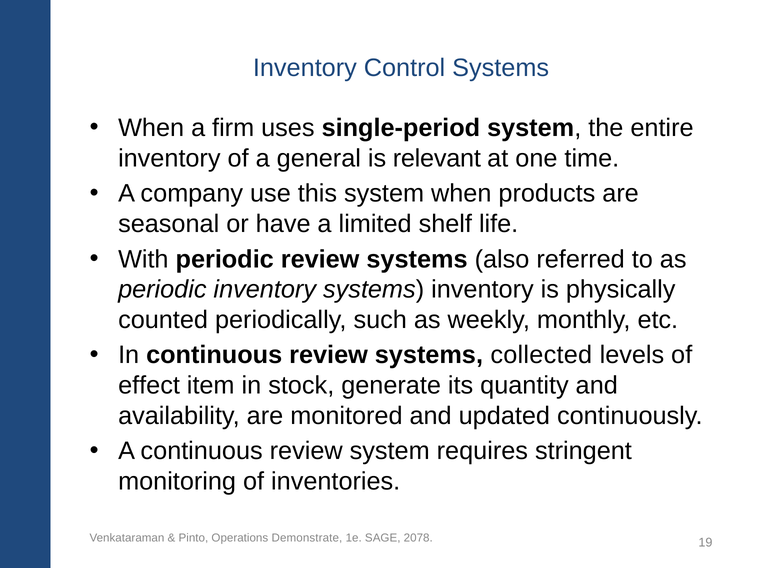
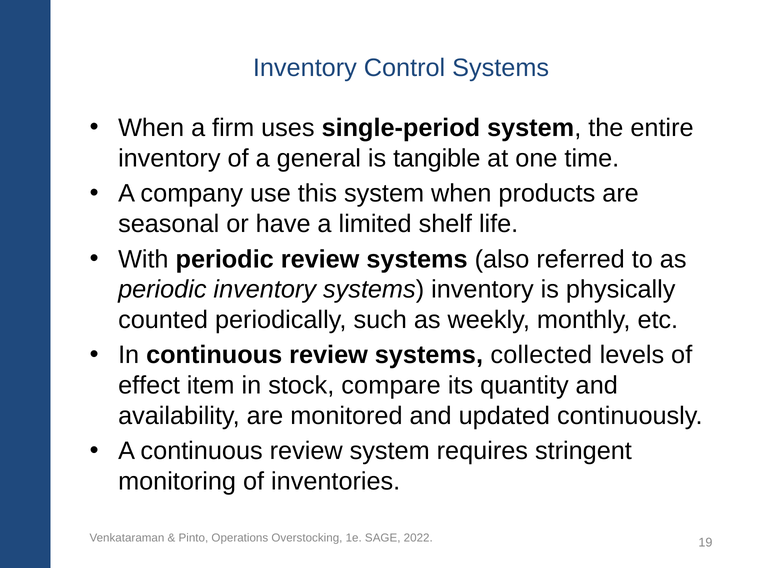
relevant: relevant -> tangible
generate: generate -> compare
Demonstrate: Demonstrate -> Overstocking
2078: 2078 -> 2022
